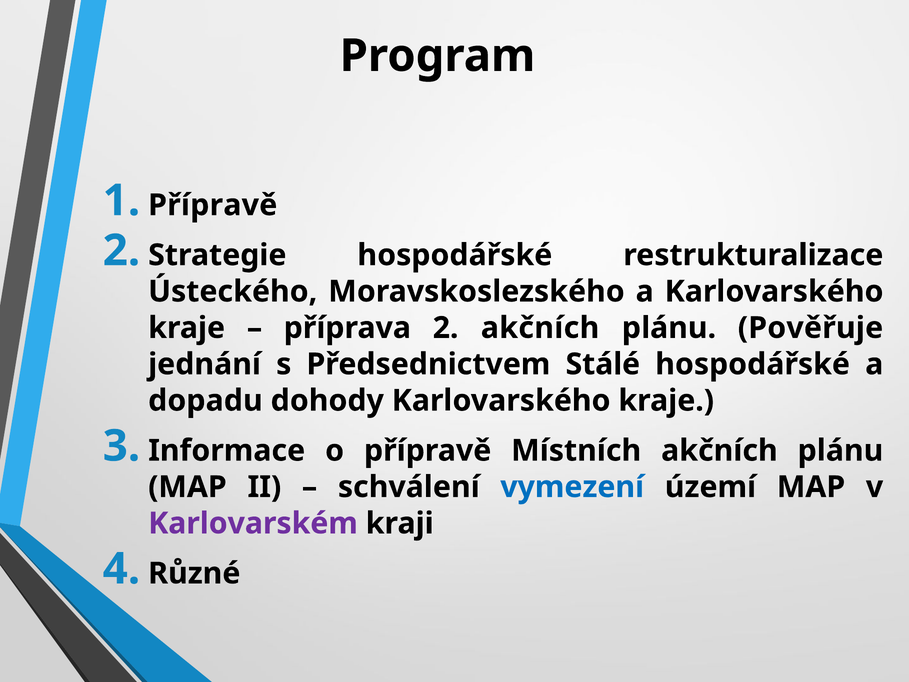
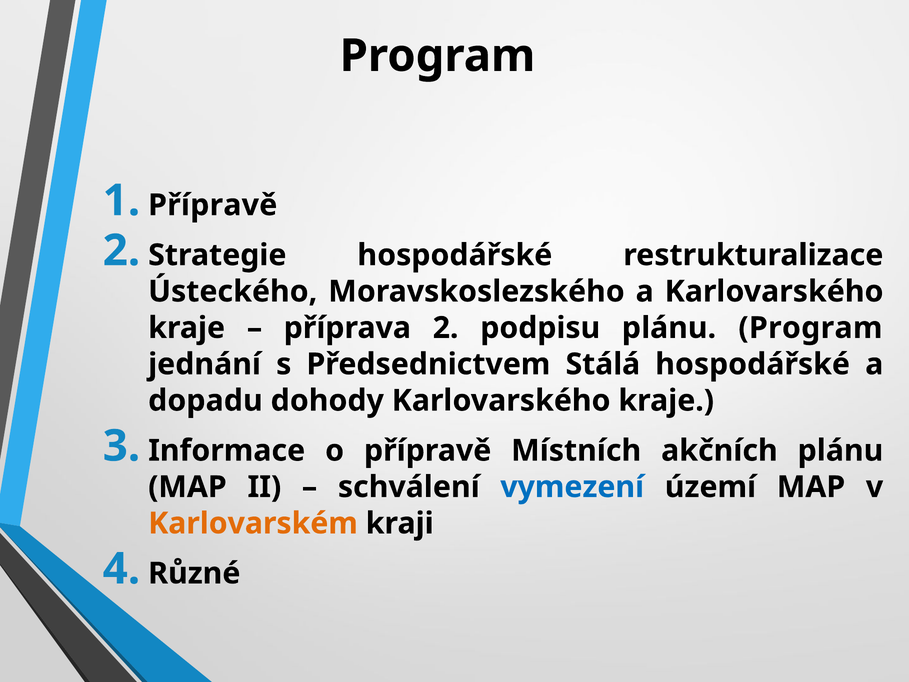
2 akčních: akčních -> podpisu
plánu Pověřuje: Pověřuje -> Program
Stálé: Stálé -> Stálá
Karlovarském colour: purple -> orange
